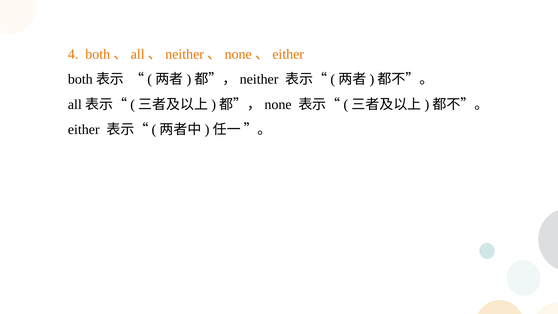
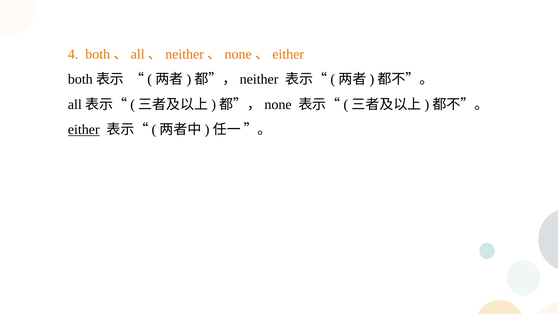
either underline: none -> present
